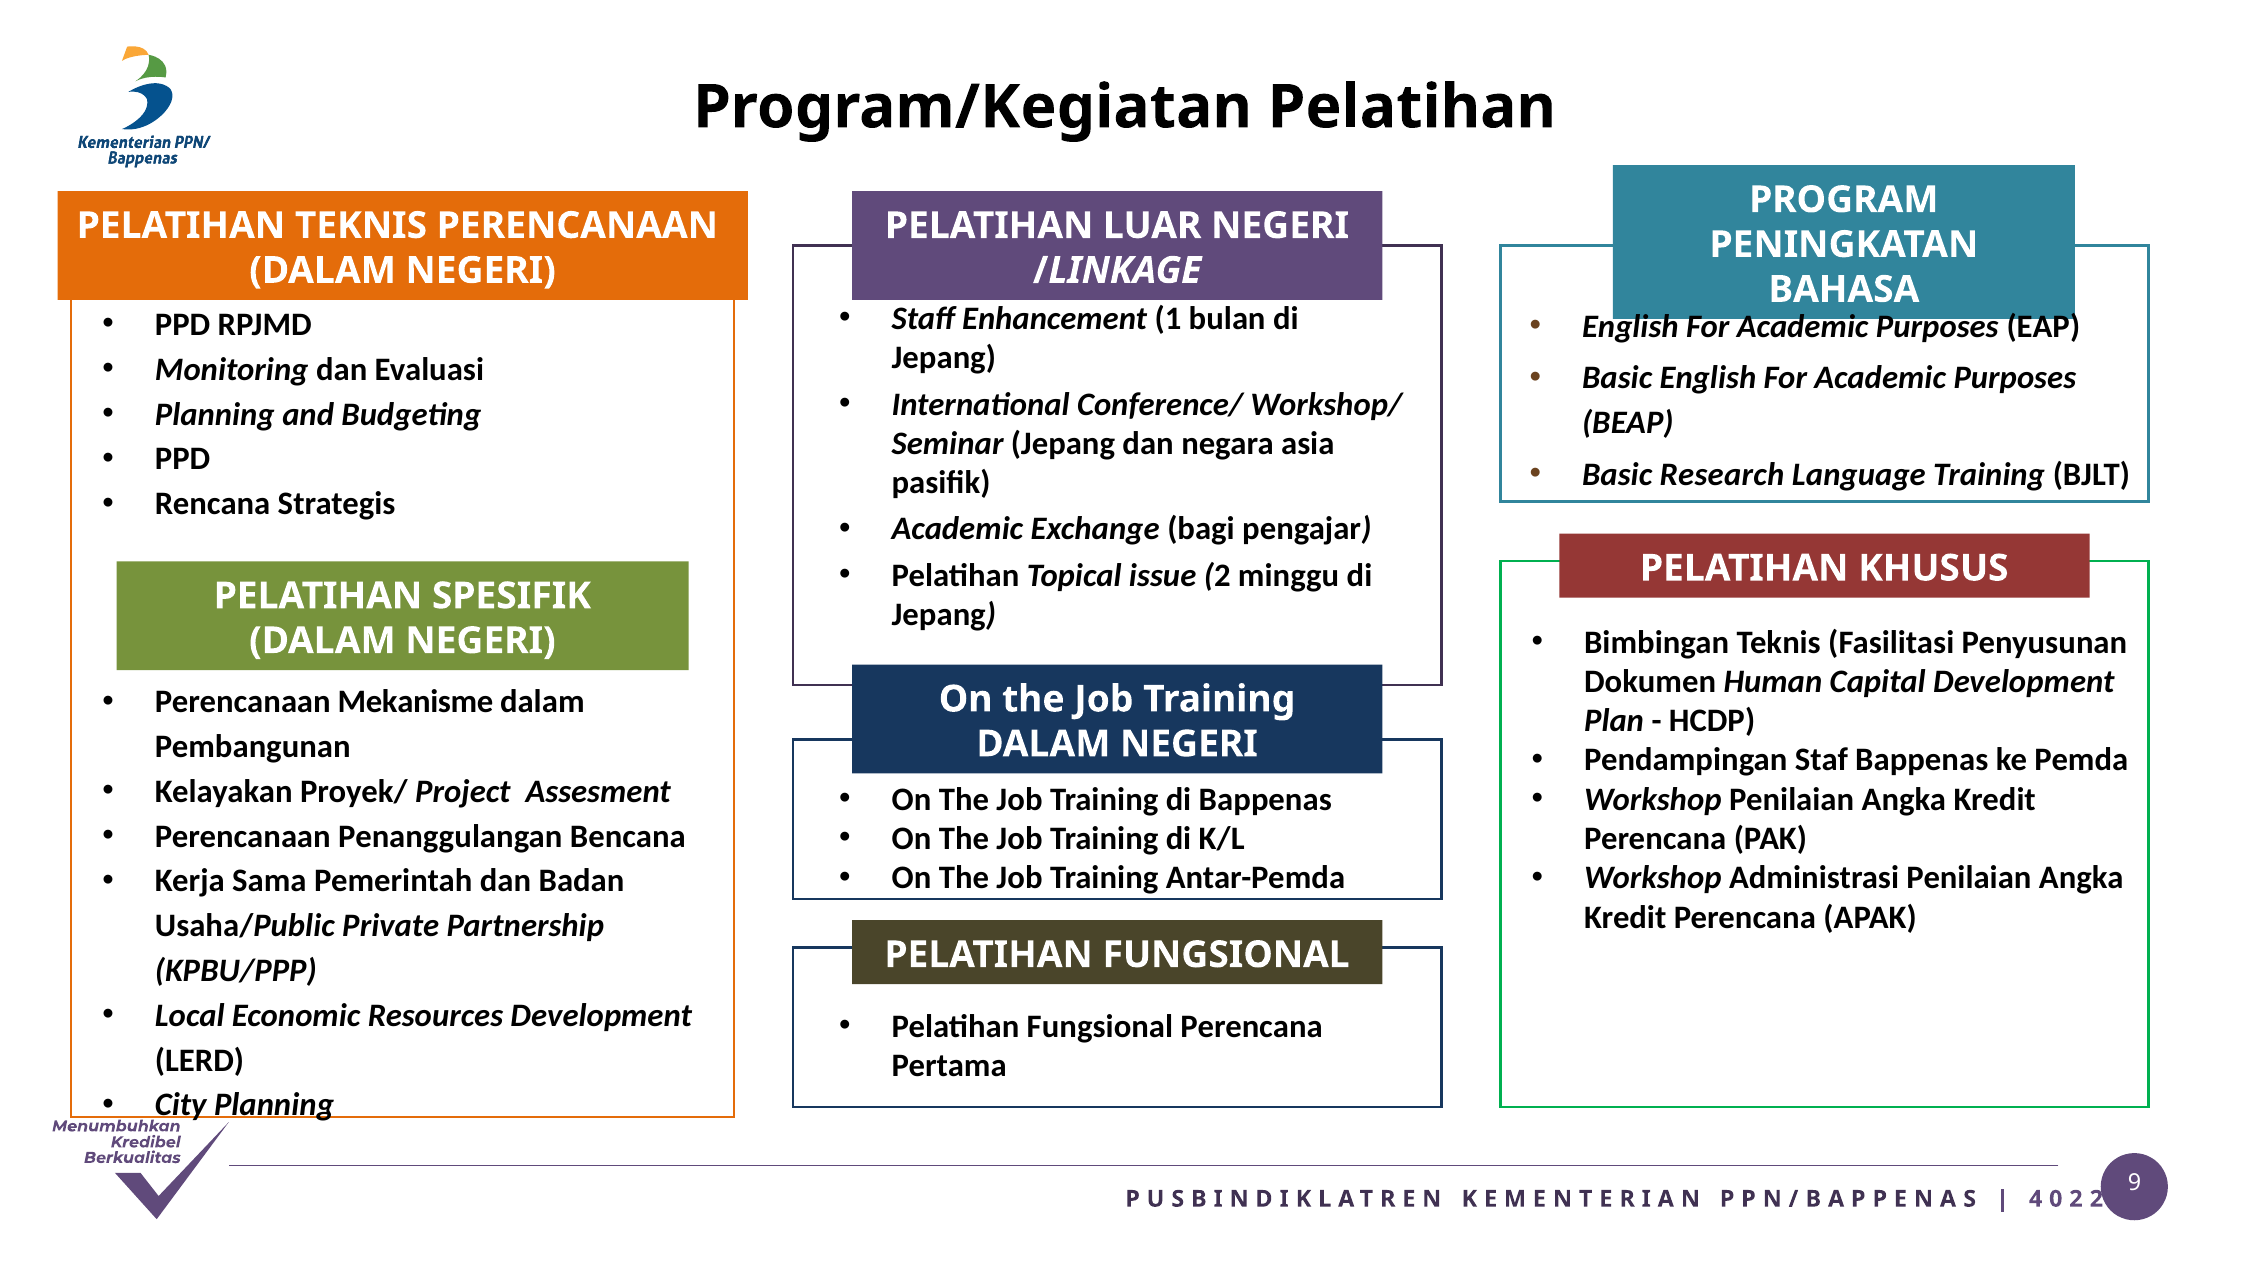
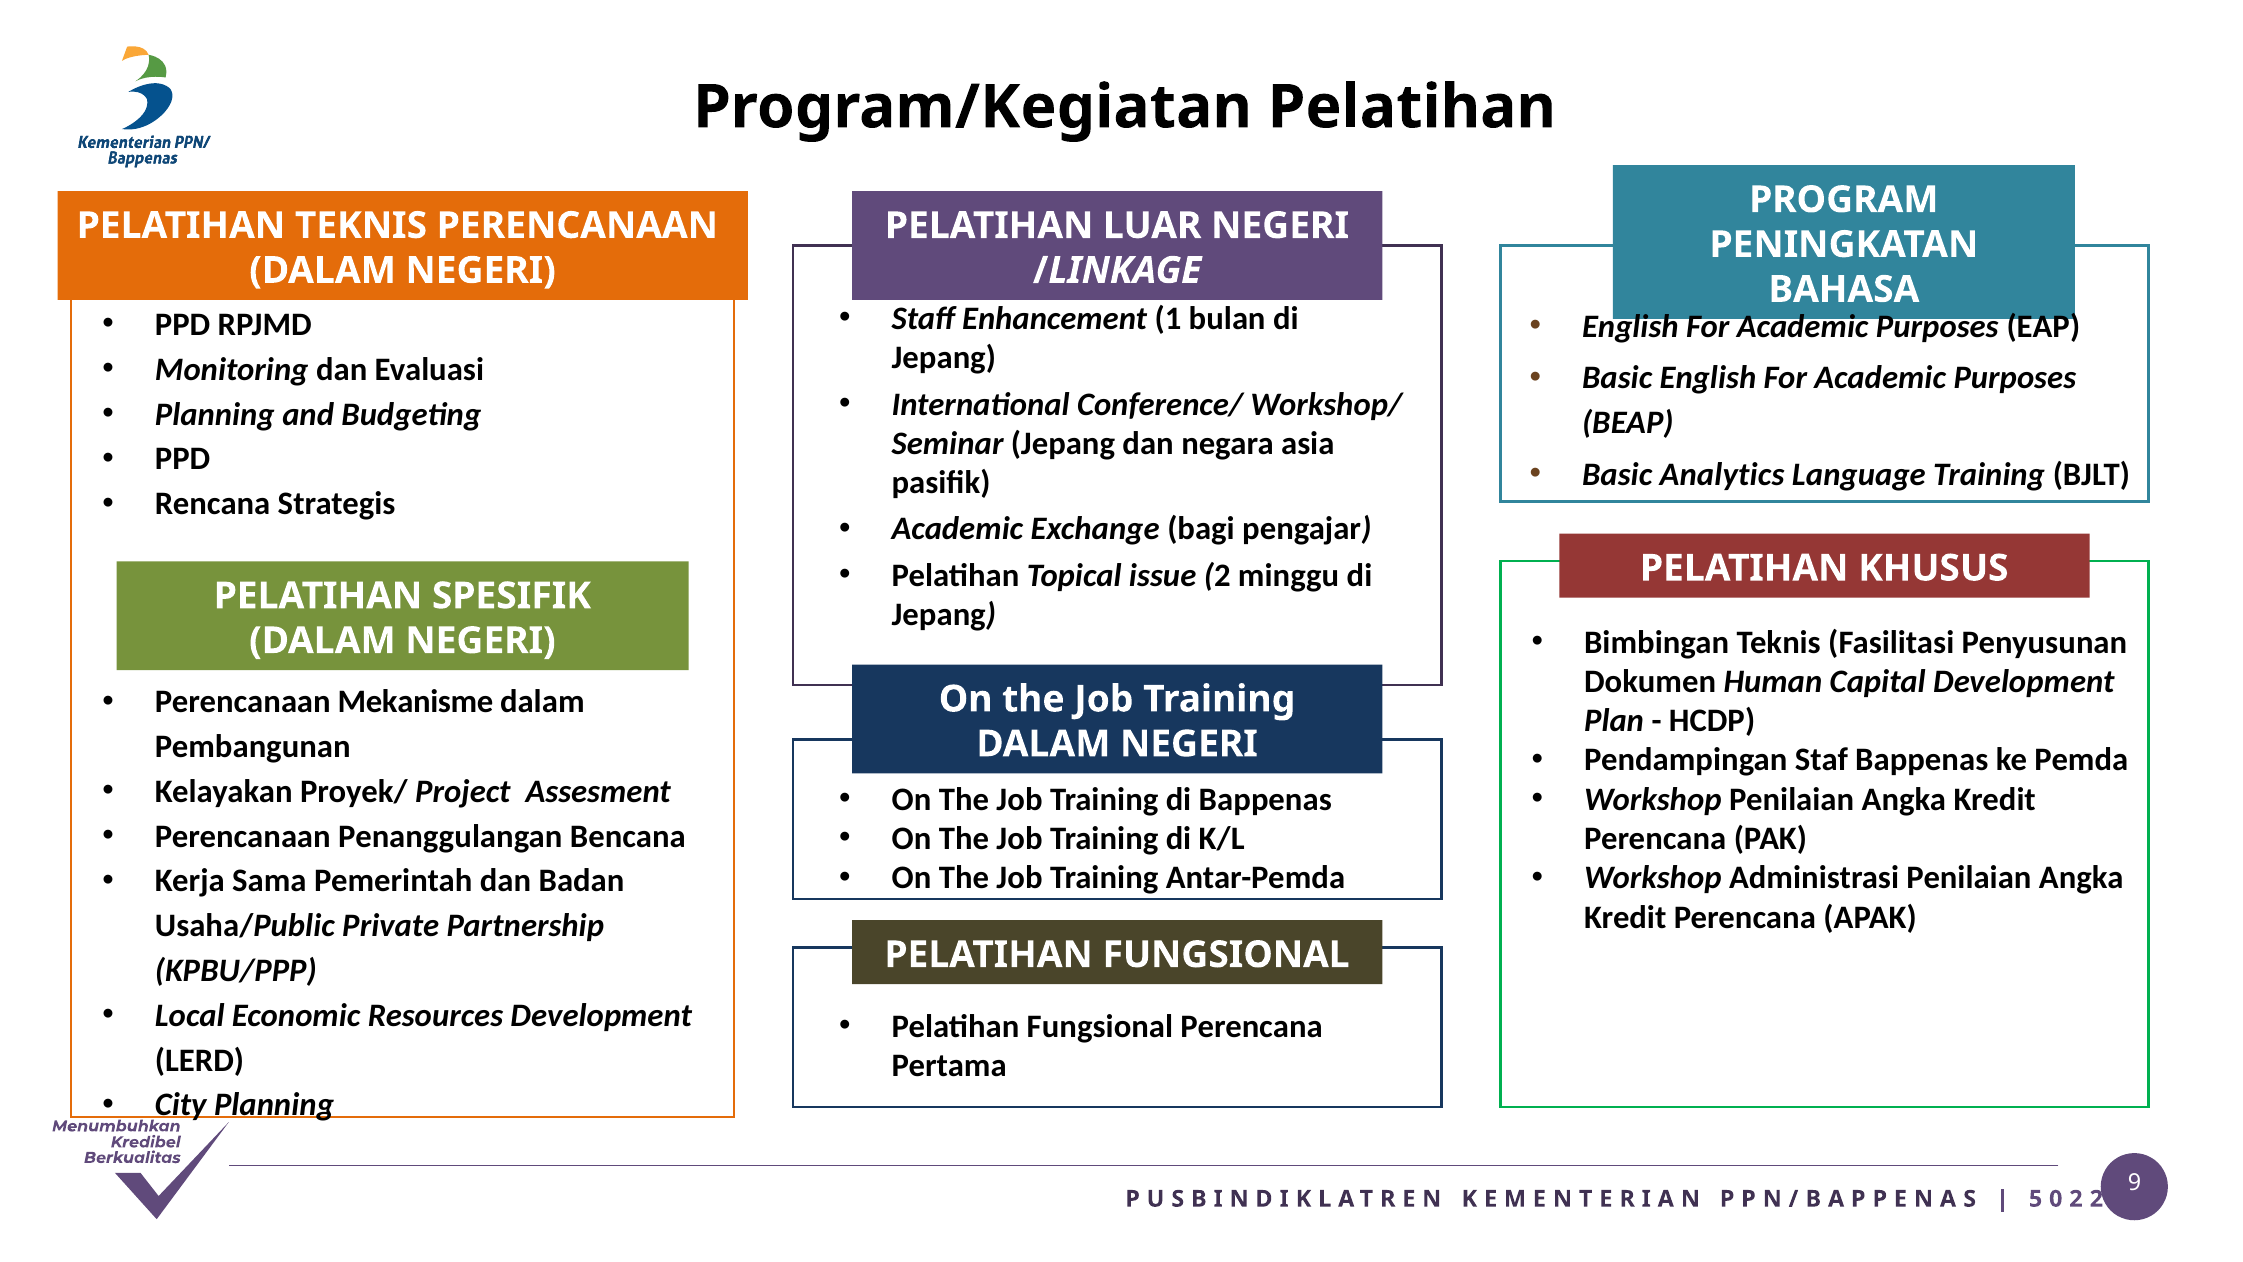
Research: Research -> Analytics
4: 4 -> 5
